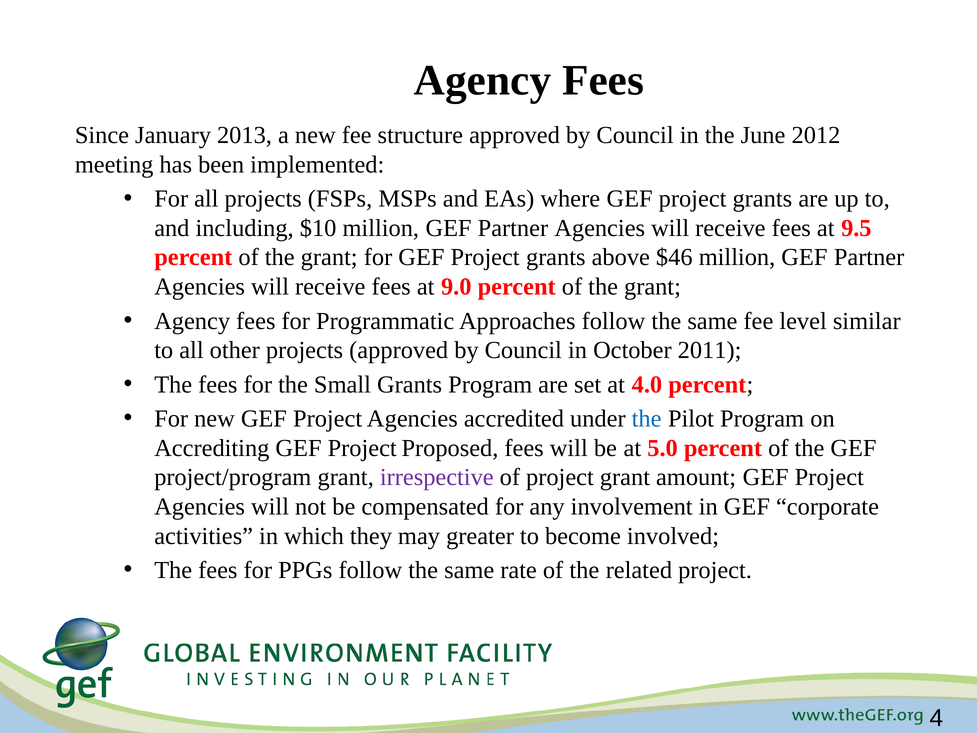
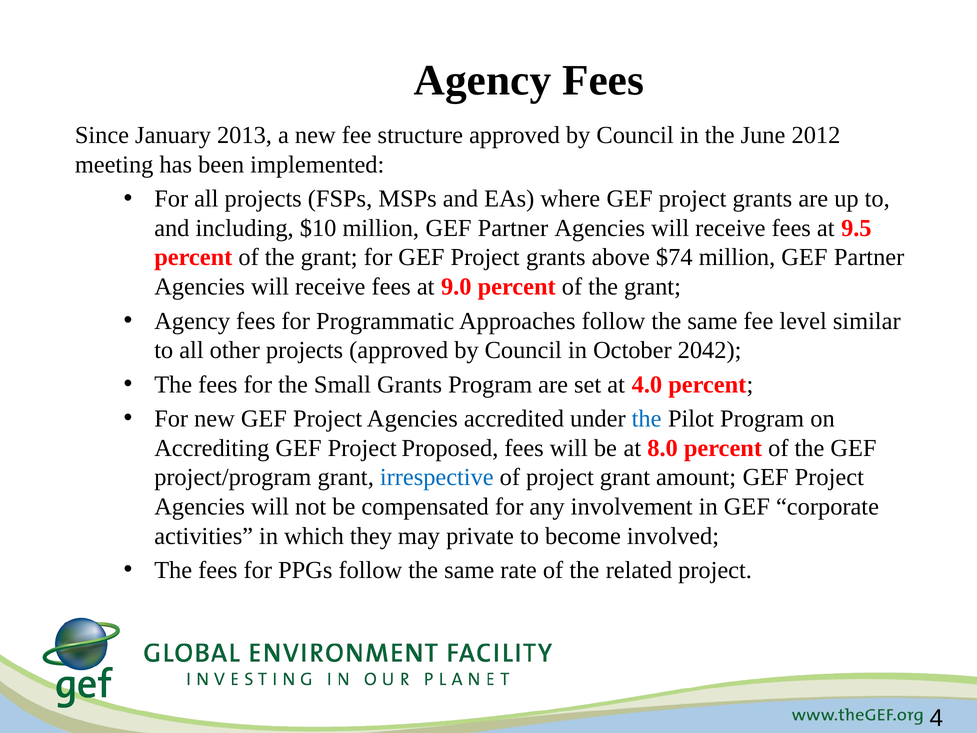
$46: $46 -> $74
2011: 2011 -> 2042
5.0: 5.0 -> 8.0
irrespective colour: purple -> blue
greater: greater -> private
